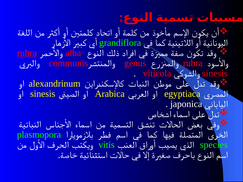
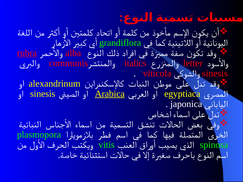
genus: genus -> italics
rubra at (193, 63): rubra -> letter
Arabica underline: none -> present
species: species -> spinosa
